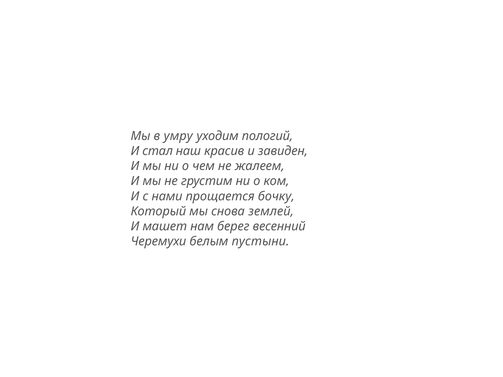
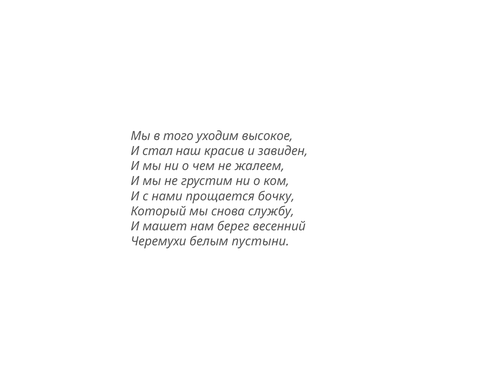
умру: умру -> того
пологий: пологий -> высокое
землей: землей -> службу
